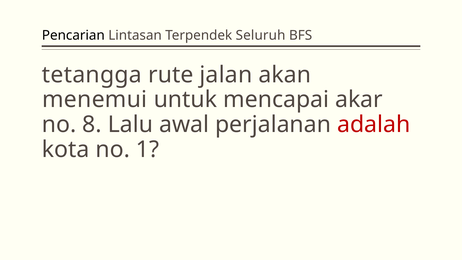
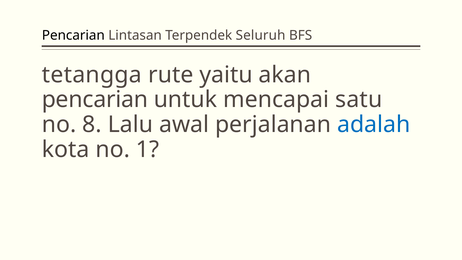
jalan: jalan -> yaitu
menemui at (95, 100): menemui -> pencarian
akar: akar -> satu
adalah colour: red -> blue
